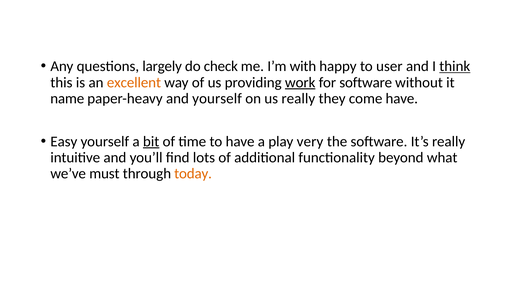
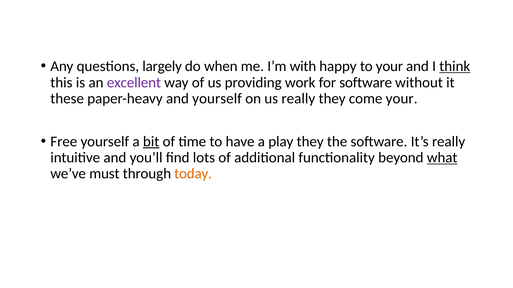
check: check -> when
to user: user -> your
excellent colour: orange -> purple
work underline: present -> none
name: name -> these
come have: have -> your
Easy: Easy -> Free
play very: very -> they
what underline: none -> present
